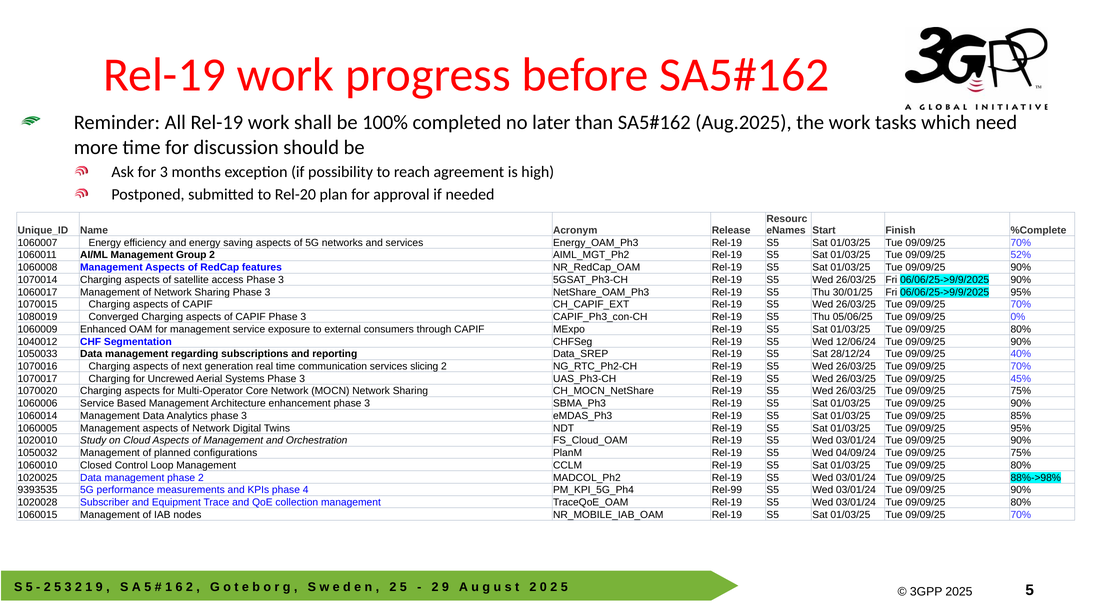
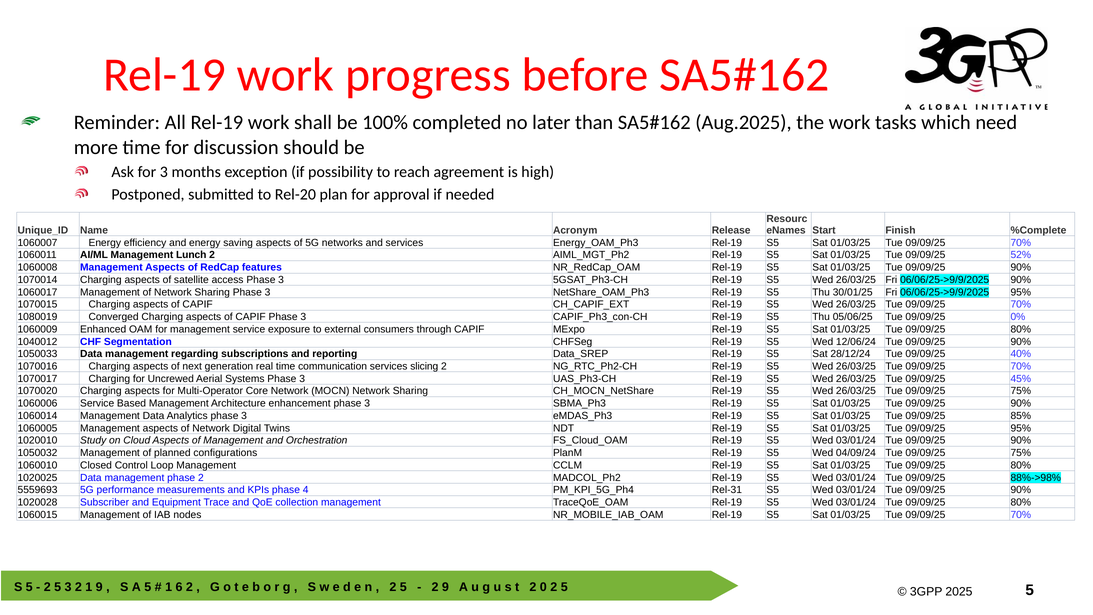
Group: Group -> Lunch
9393535: 9393535 -> 5559693
Rel-99: Rel-99 -> Rel-31
